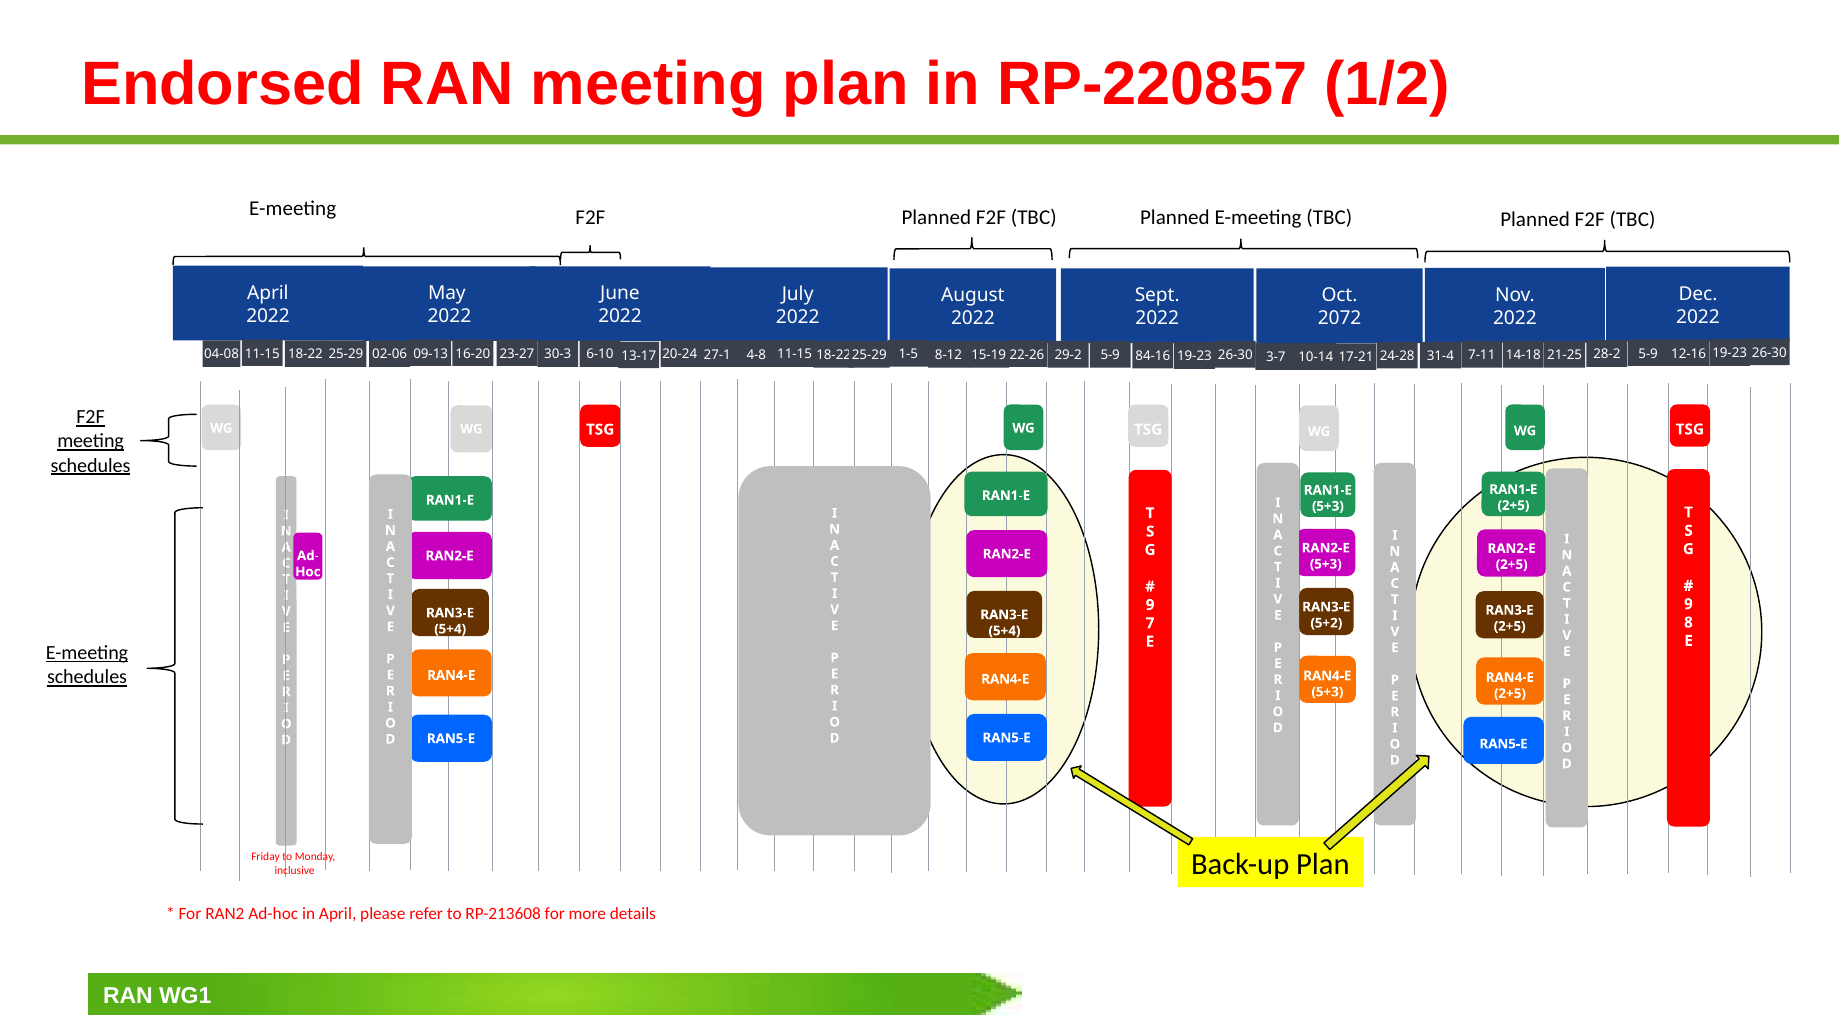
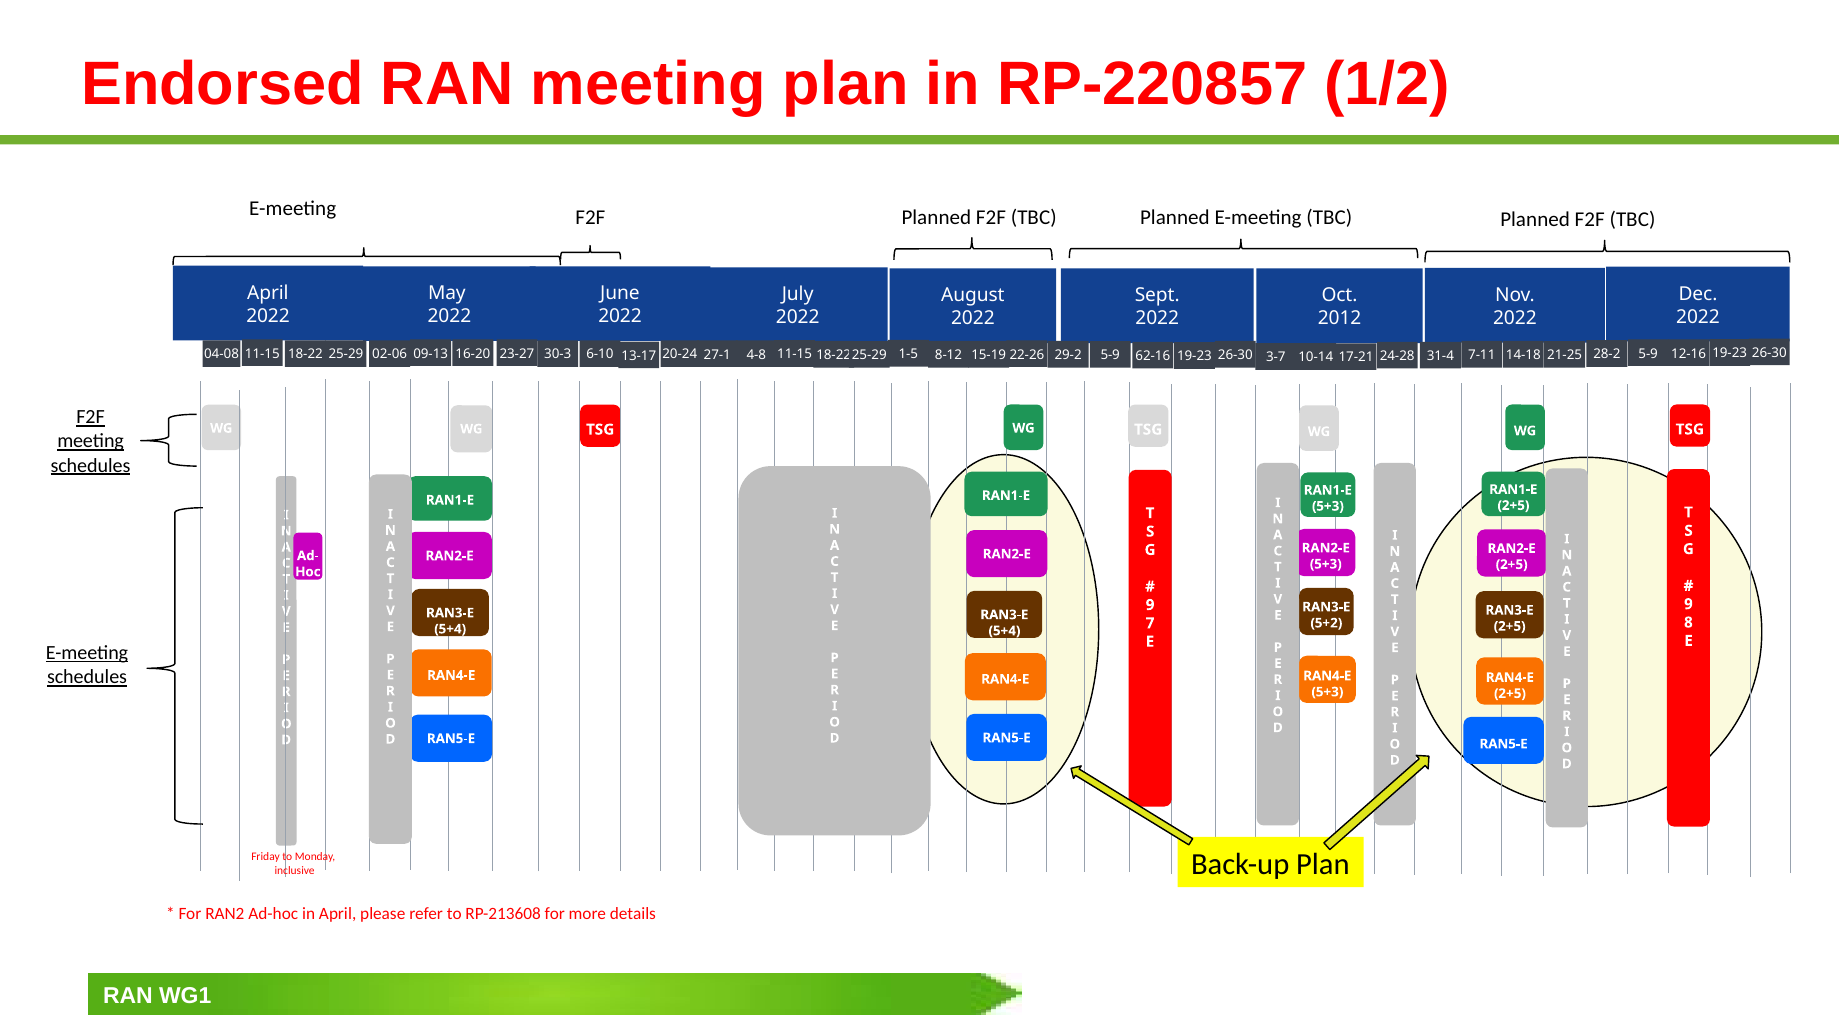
2072: 2072 -> 2012
84-16: 84-16 -> 62-16
